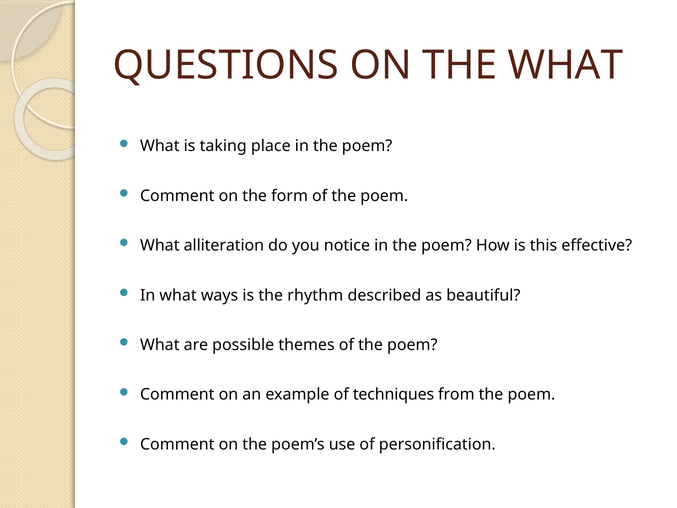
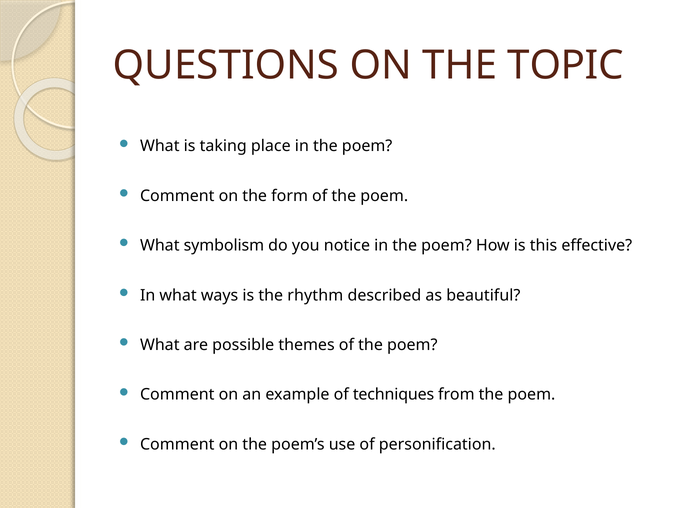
THE WHAT: WHAT -> TOPIC
alliteration: alliteration -> symbolism
